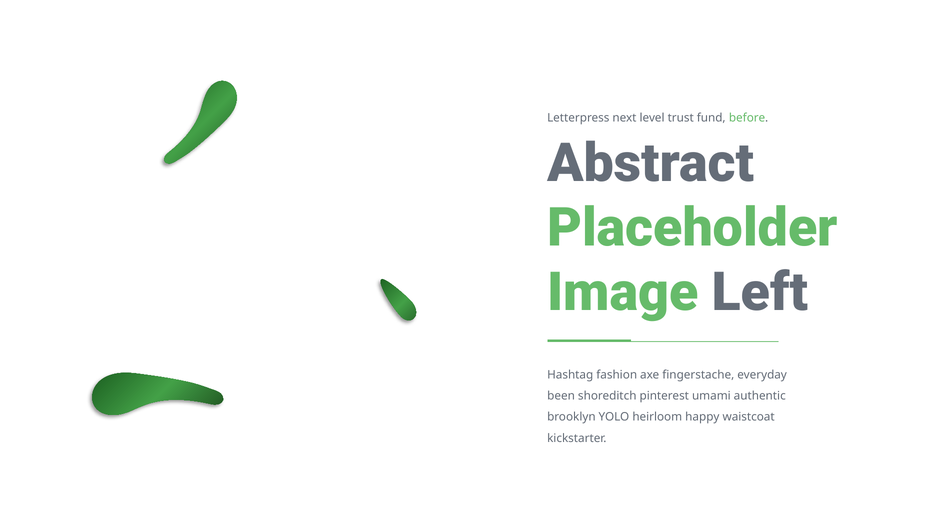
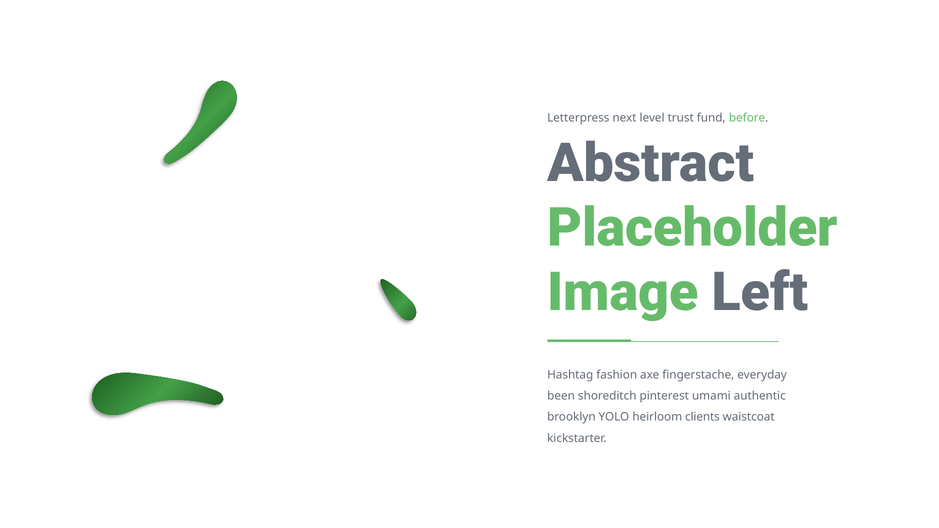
happy: happy -> clients
